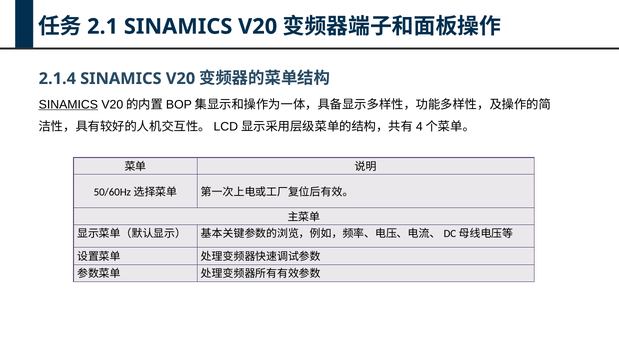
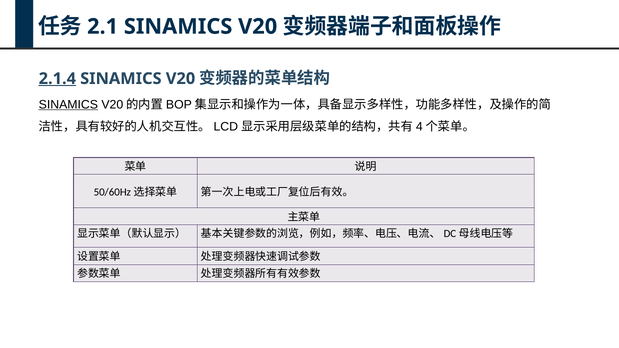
2.1.4 underline: none -> present
